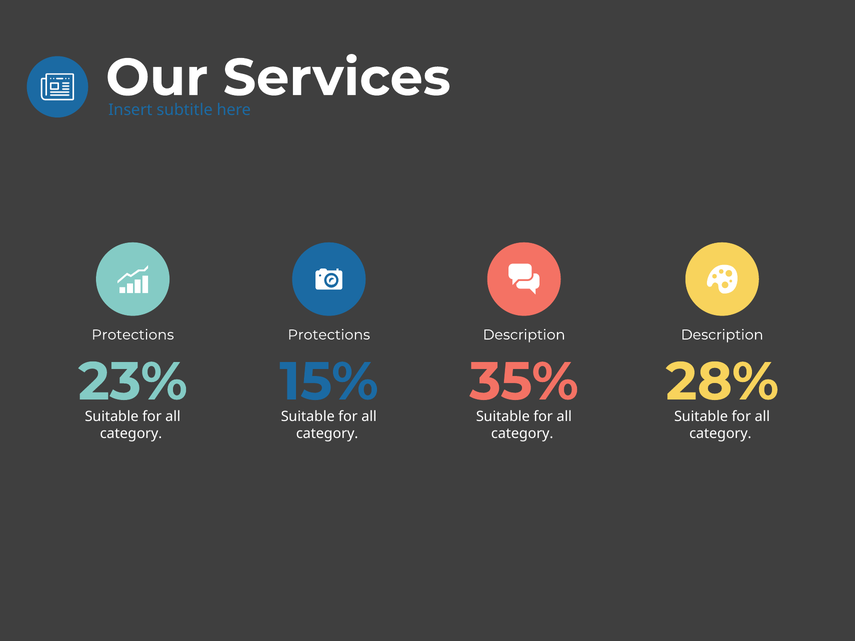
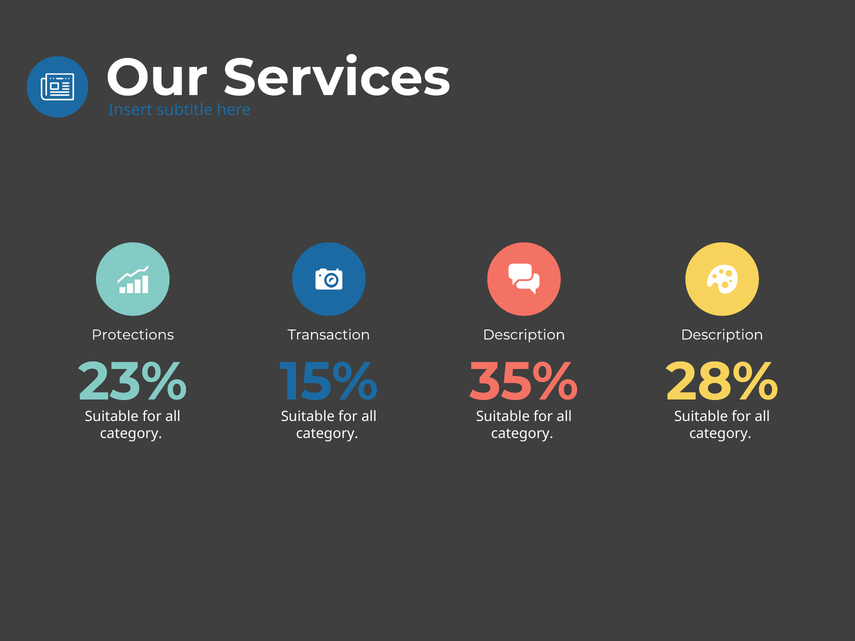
Protections at (329, 335): Protections -> Transaction
